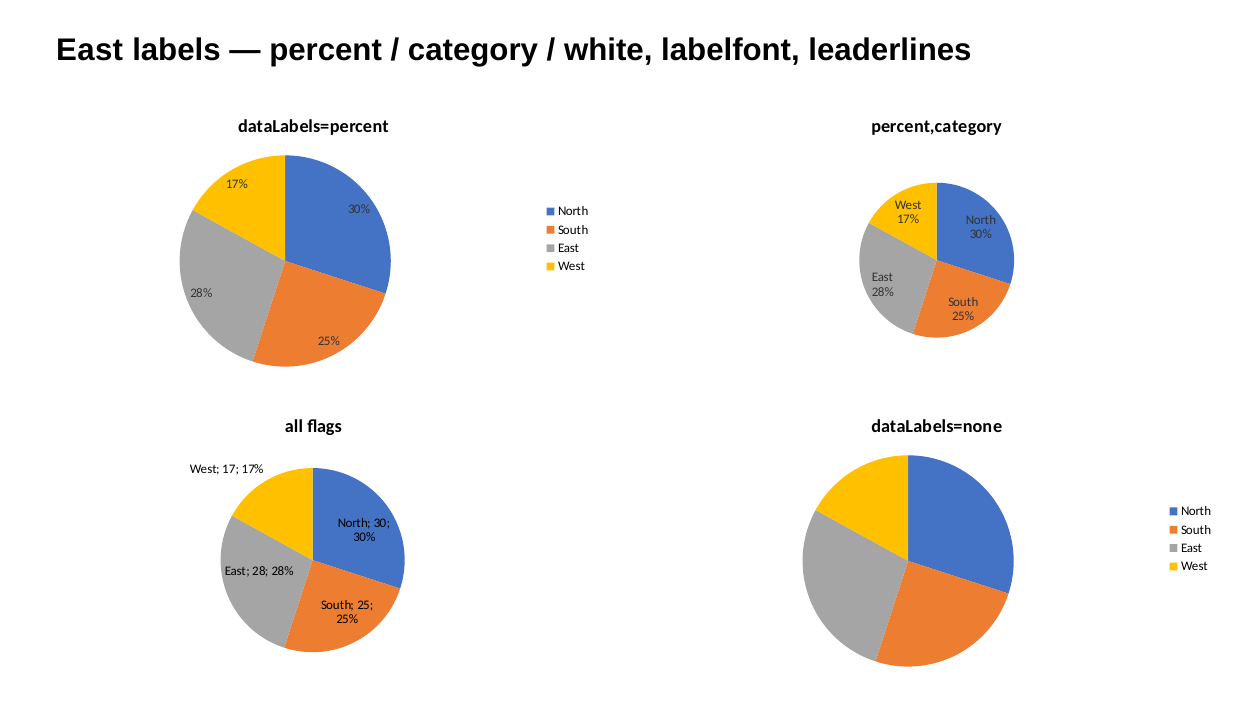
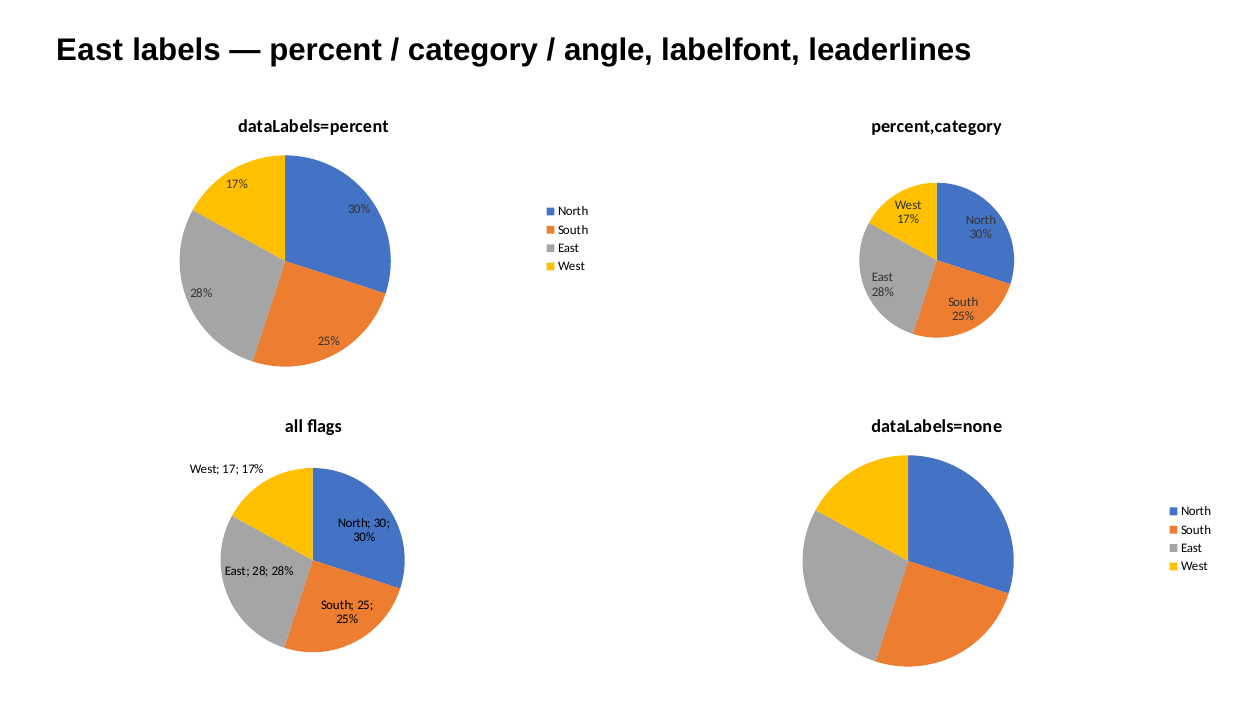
white: white -> angle
